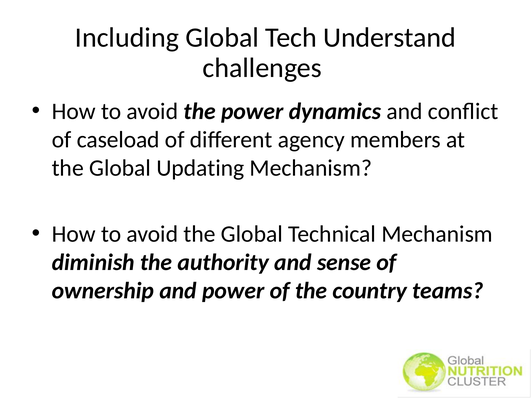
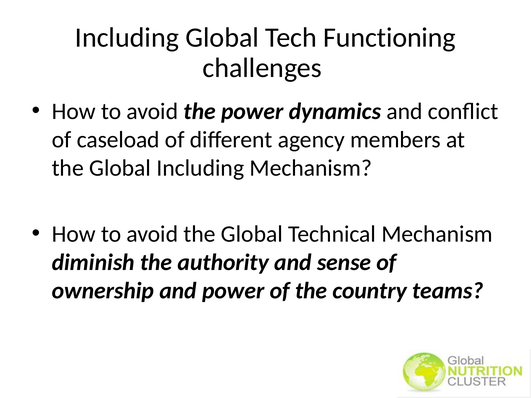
Understand: Understand -> Functioning
Global Updating: Updating -> Including
